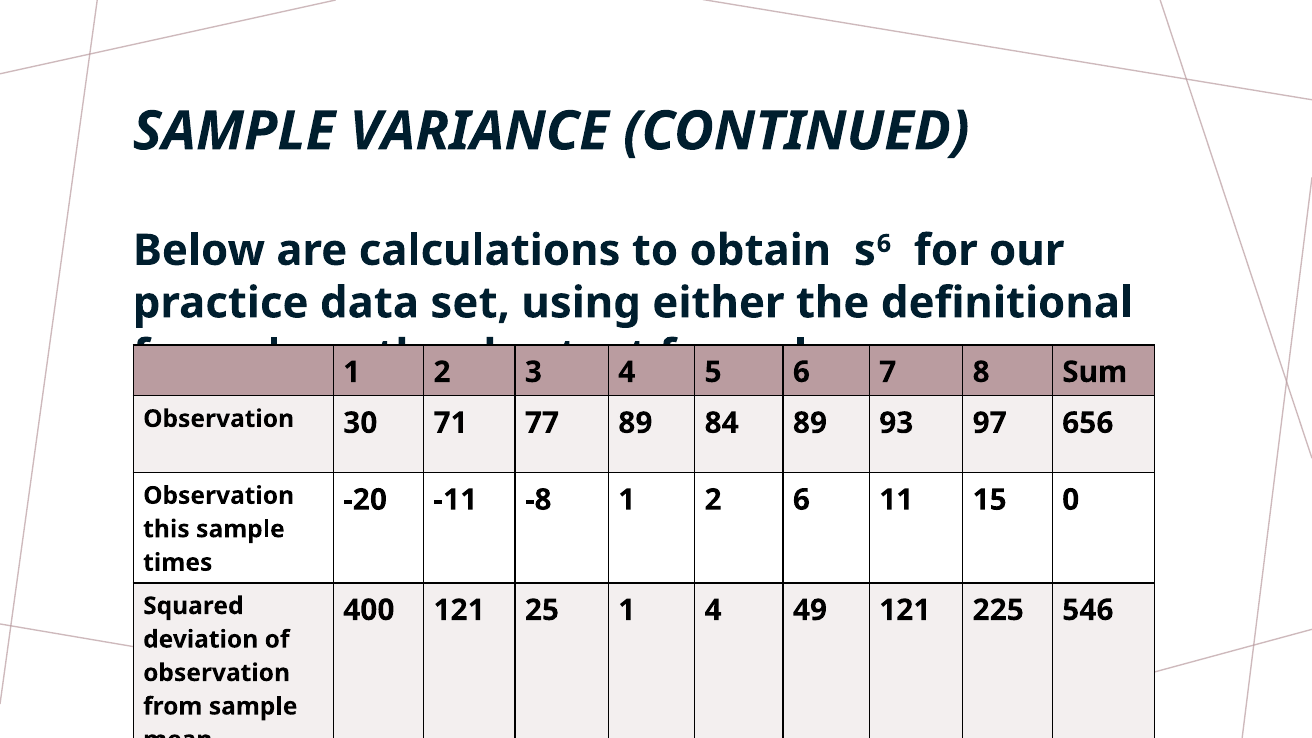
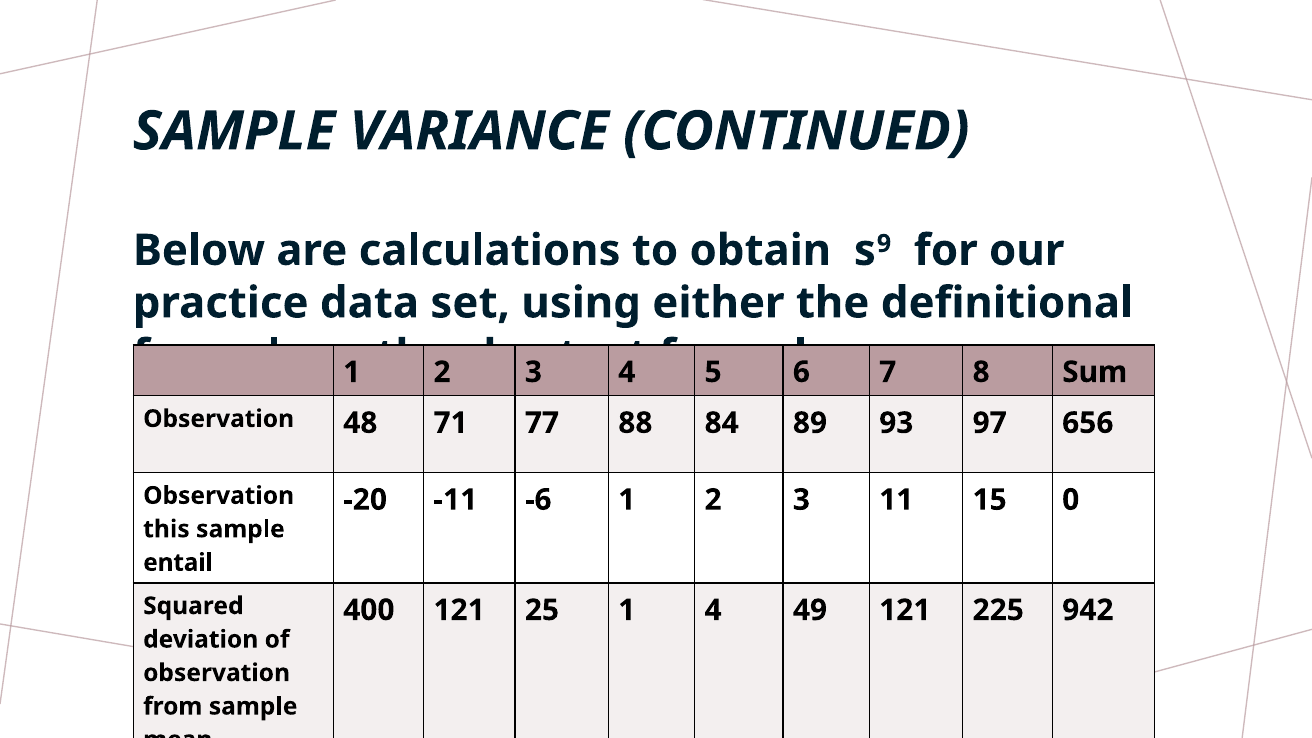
6 at (884, 244): 6 -> 9
30: 30 -> 48
77 89: 89 -> 88
-8: -8 -> -6
6 at (801, 500): 6 -> 3
times: times -> entail
546: 546 -> 942
